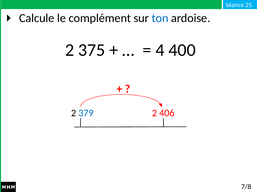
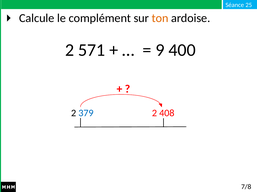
ton colour: blue -> orange
375: 375 -> 571
4: 4 -> 9
406: 406 -> 408
